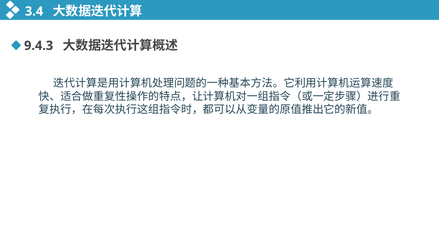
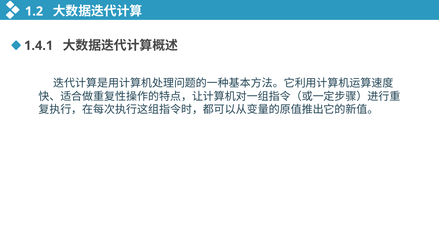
3.4: 3.4 -> 1.2
9.4.3: 9.4.3 -> 1.4.1
